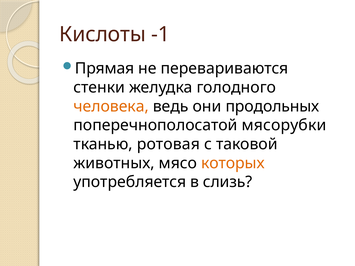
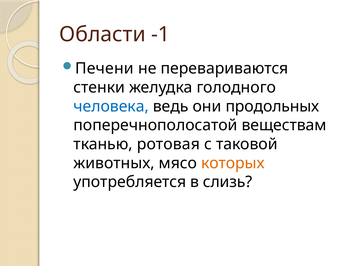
Кислоты: Кислоты -> Области
Прямая: Прямая -> Печени
человека colour: orange -> blue
мясорубки: мясорубки -> веществам
